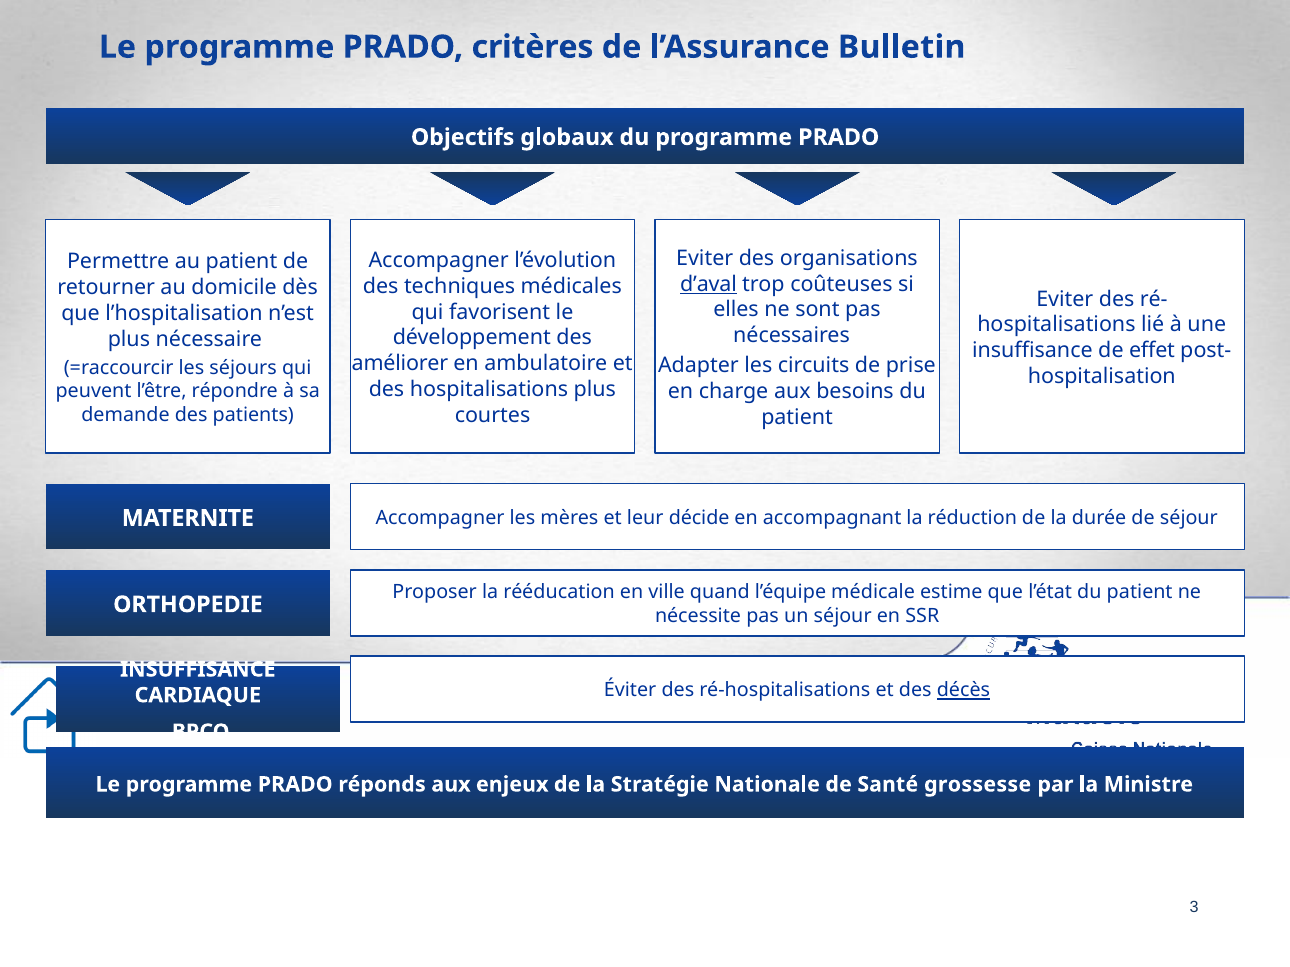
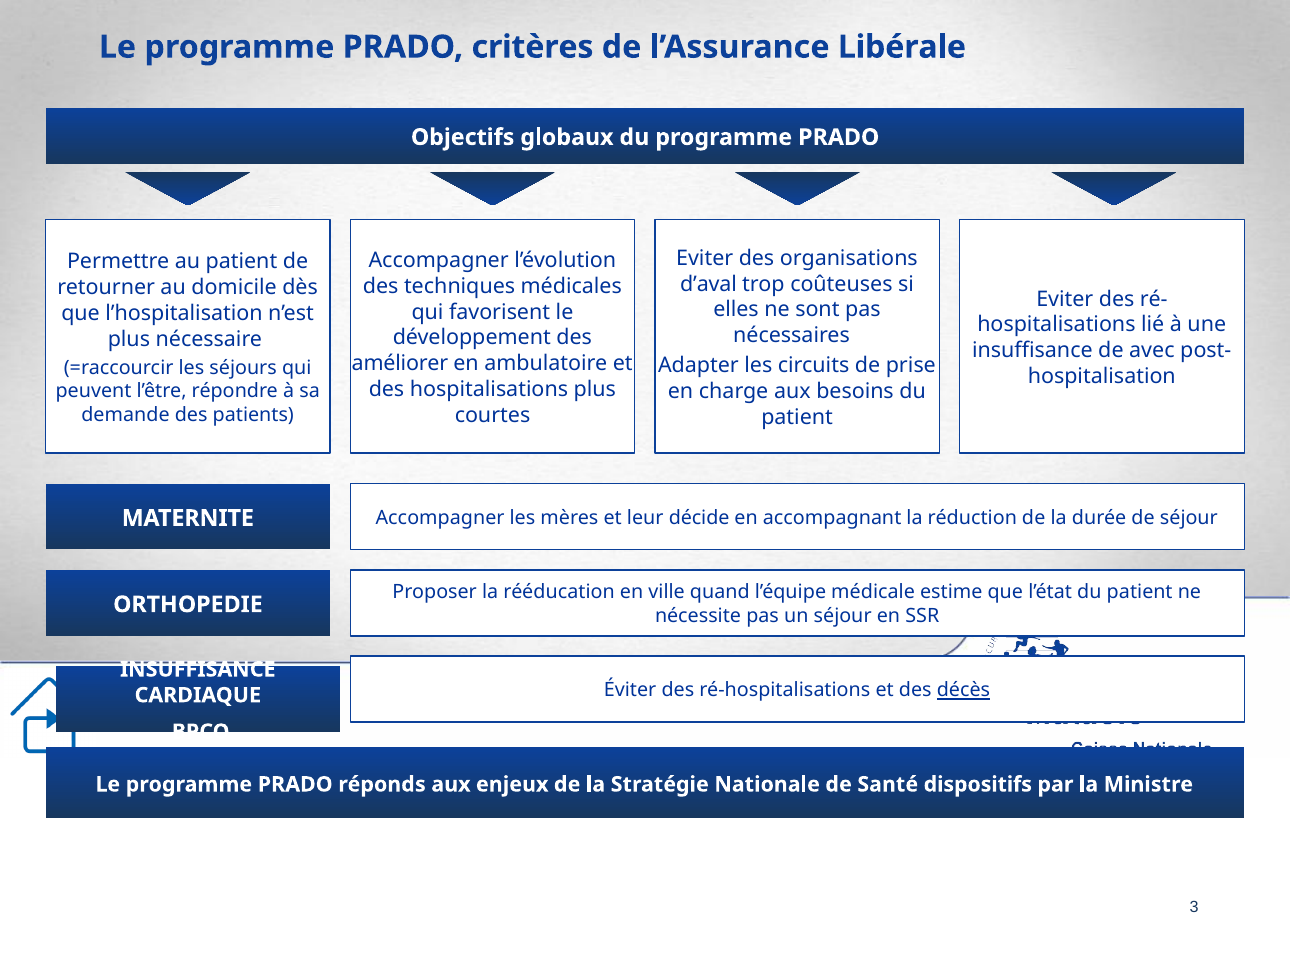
Bulletin: Bulletin -> Libérale
d’aval underline: present -> none
effet: effet -> avec
grossesse: grossesse -> dispositifs
